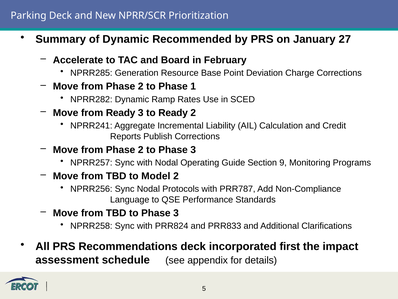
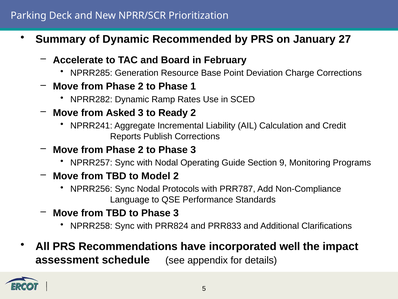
from Ready: Ready -> Asked
Recommendations deck: deck -> have
first: first -> well
